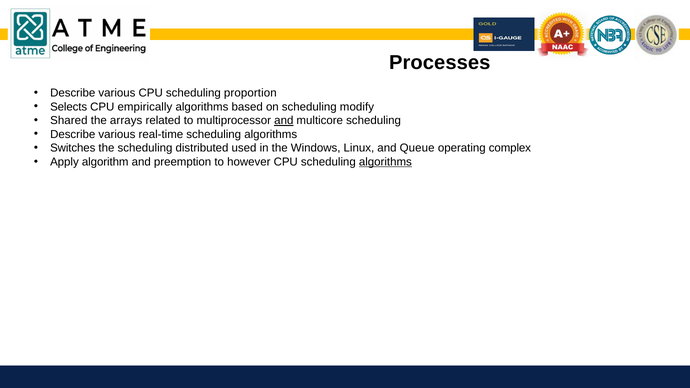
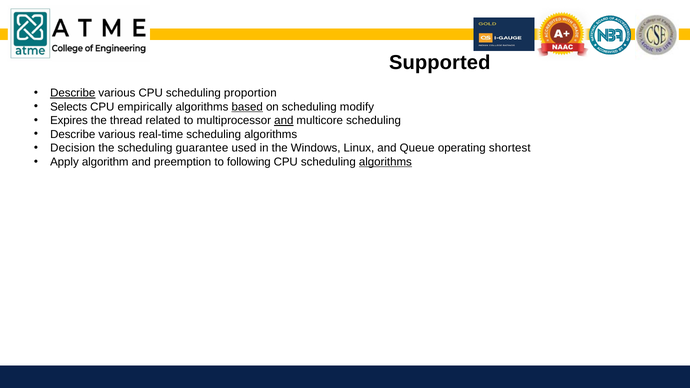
Processes: Processes -> Supported
Describe at (73, 93) underline: none -> present
based underline: none -> present
Shared: Shared -> Expires
arrays: arrays -> thread
Switches: Switches -> Decision
distributed: distributed -> guarantee
complex: complex -> shortest
however: however -> following
